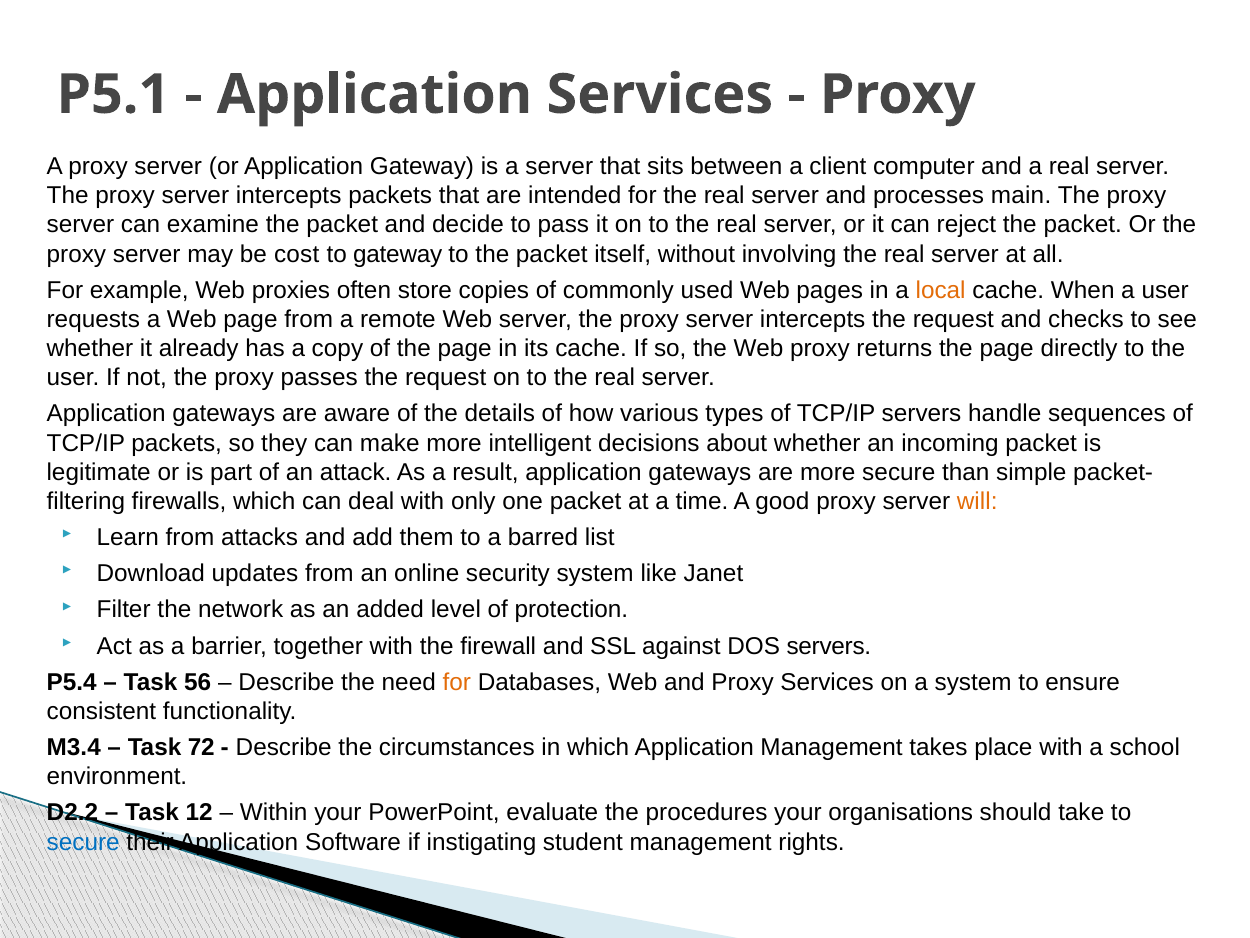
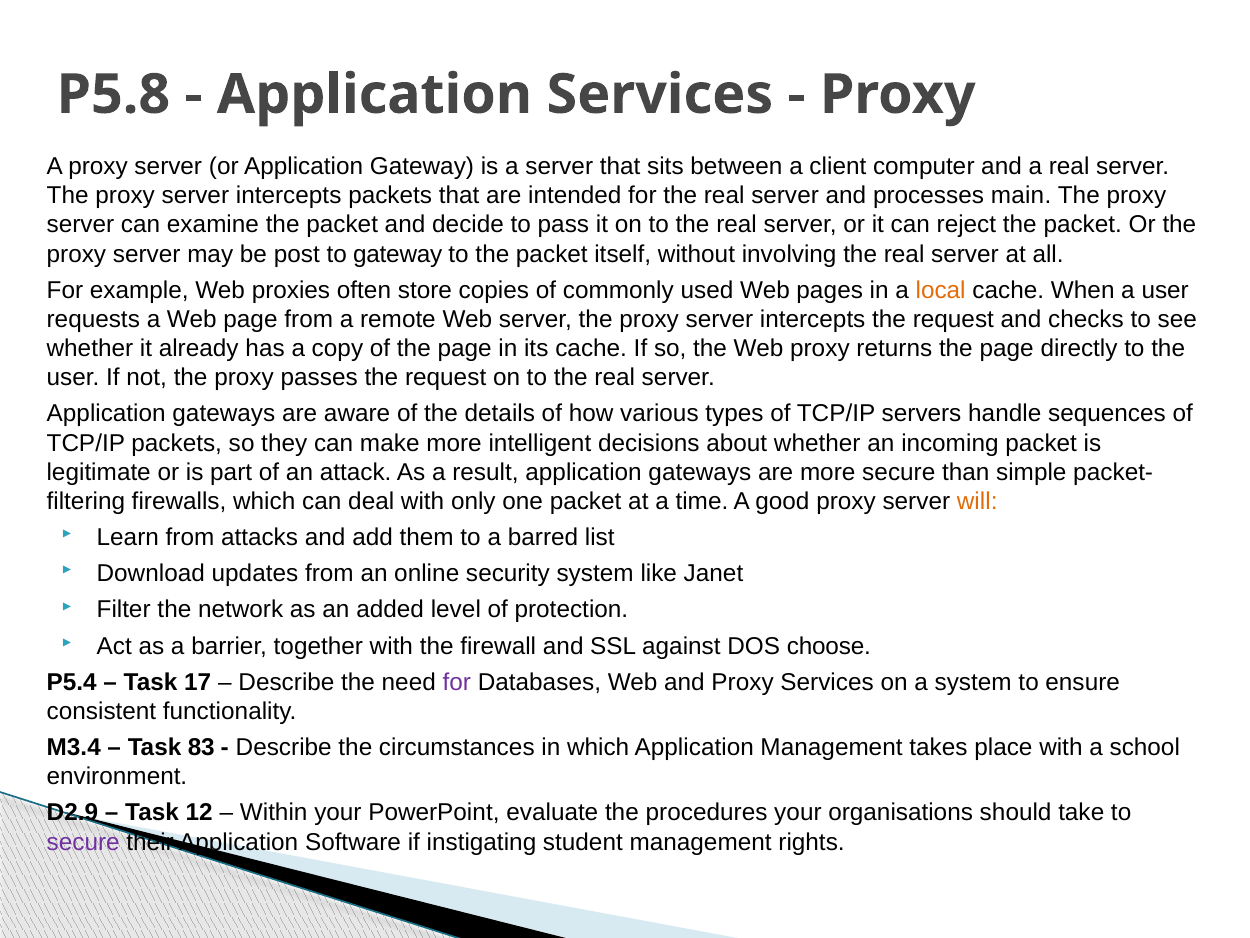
P5.1: P5.1 -> P5.8
cost: cost -> post
DOS servers: servers -> choose
56: 56 -> 17
for at (457, 682) colour: orange -> purple
72: 72 -> 83
D2.2: D2.2 -> D2.9
secure at (83, 842) colour: blue -> purple
